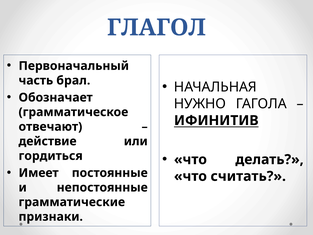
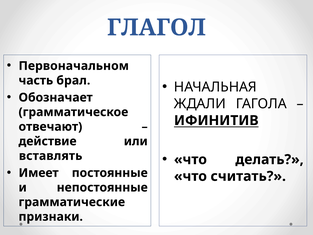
Первоначальный: Первоначальный -> Первоначальном
НУЖНО: НУЖНО -> ЖДАЛИ
гордиться: гордиться -> вставлять
